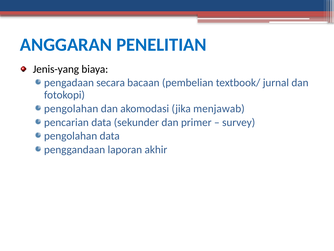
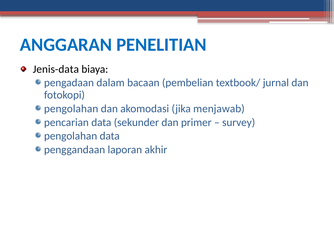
Jenis-yang: Jenis-yang -> Jenis-data
secara: secara -> dalam
